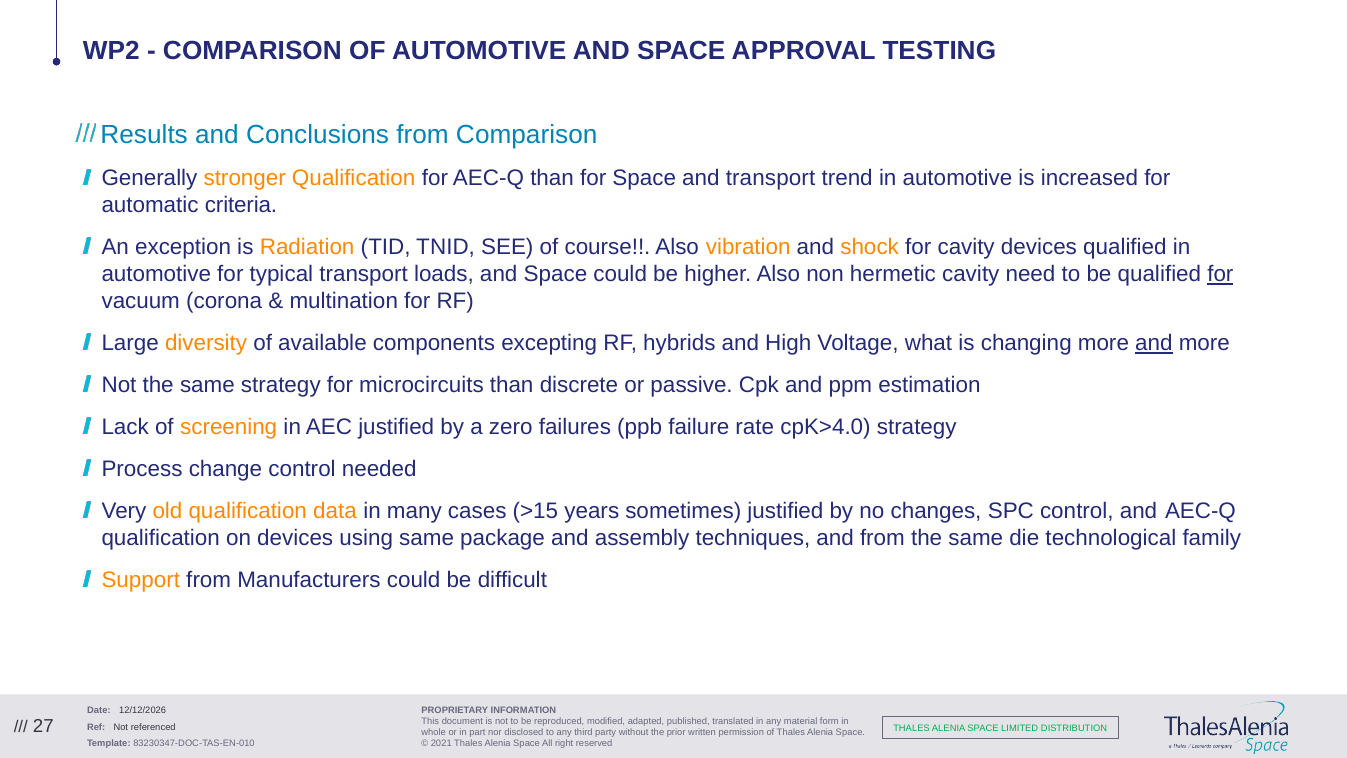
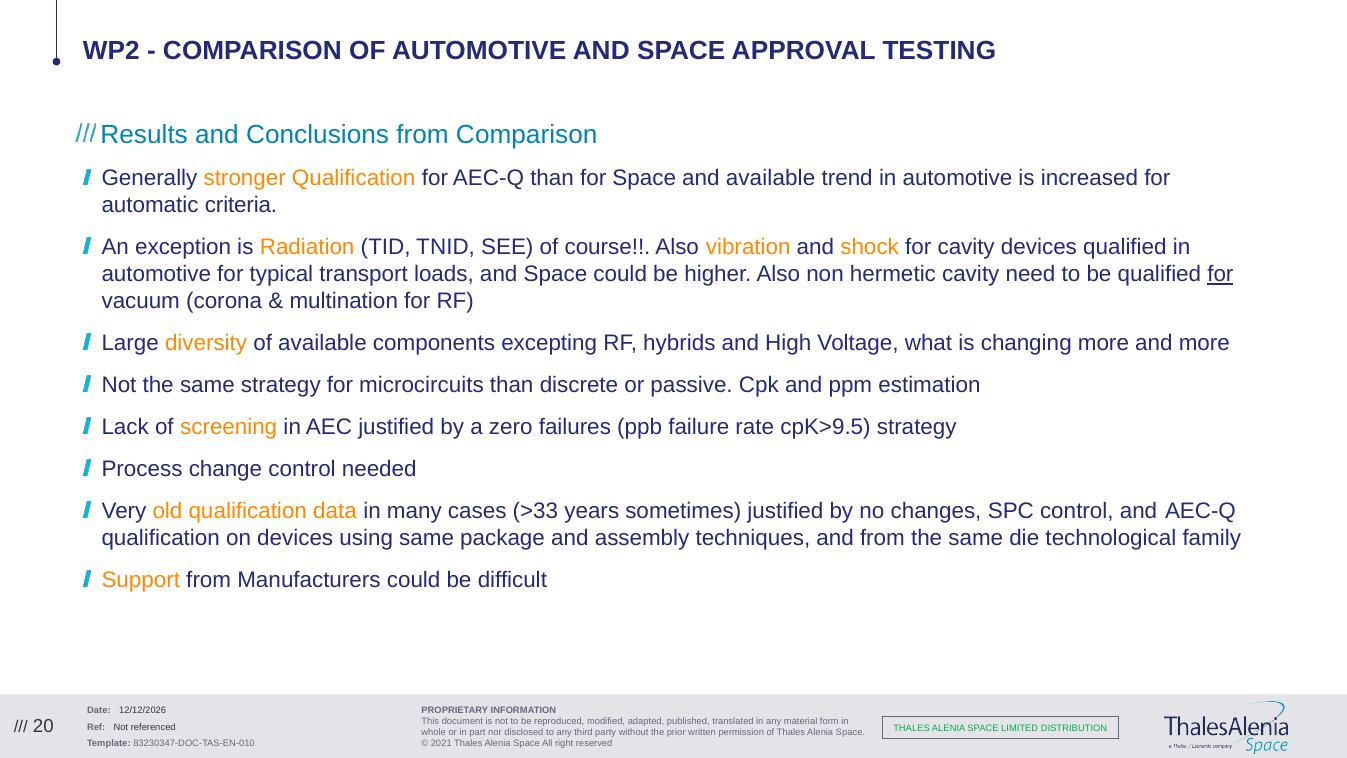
and transport: transport -> available
and at (1154, 343) underline: present -> none
cpK>4.0: cpK>4.0 -> cpK>9.5
>15: >15 -> >33
27: 27 -> 20
